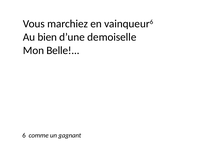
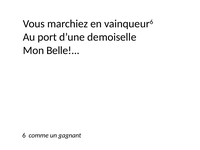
bien: bien -> port
